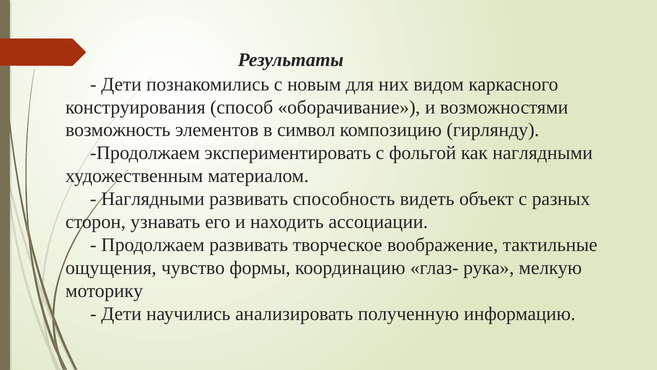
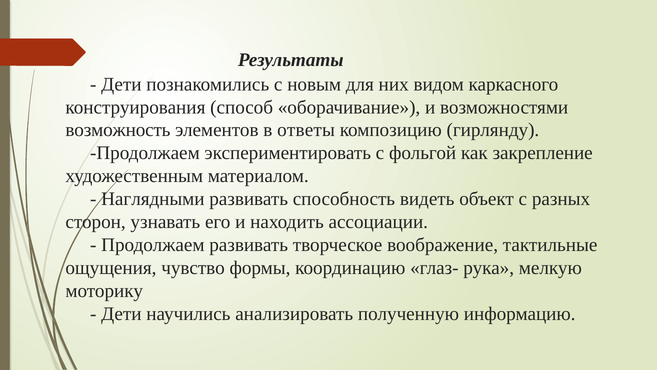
символ: символ -> ответы
как наглядными: наглядными -> закрепление
